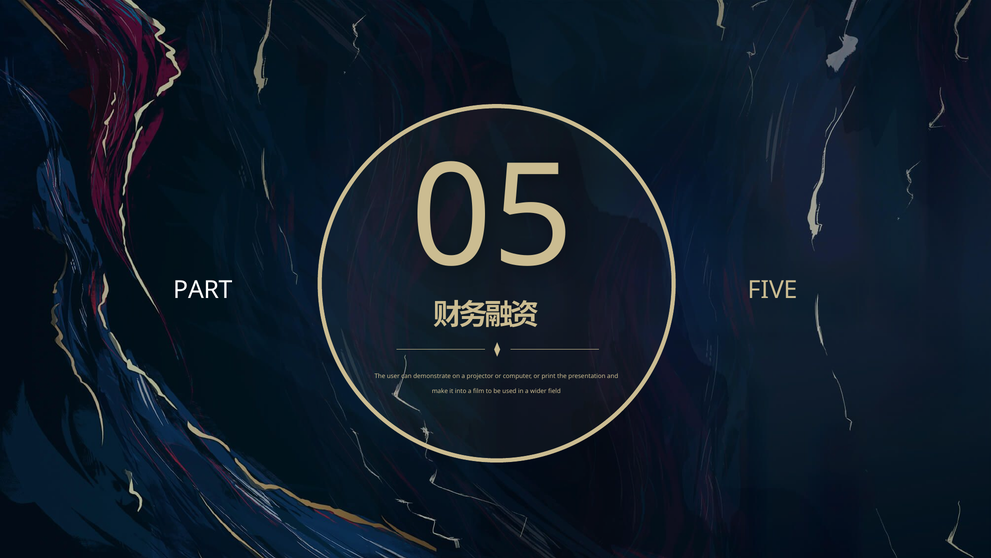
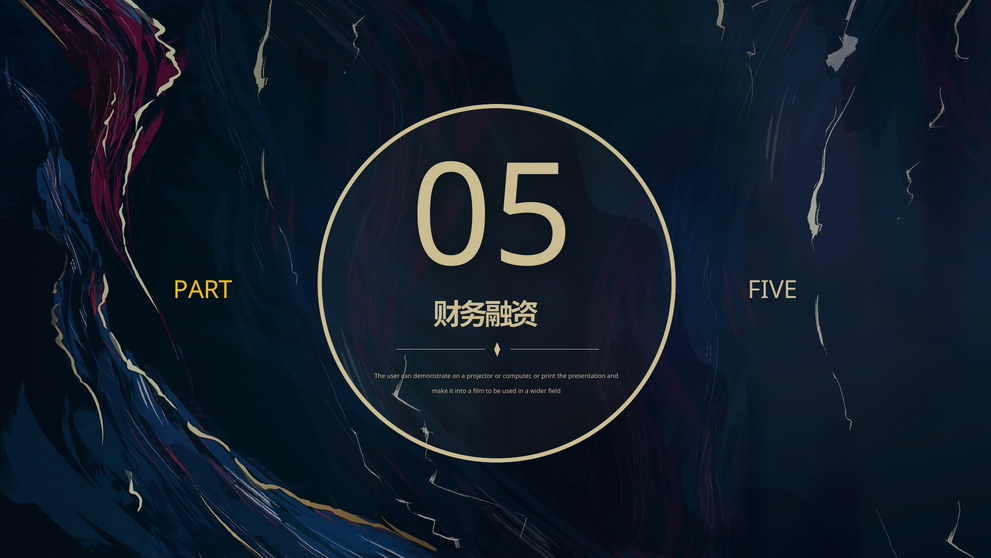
PART colour: white -> yellow
